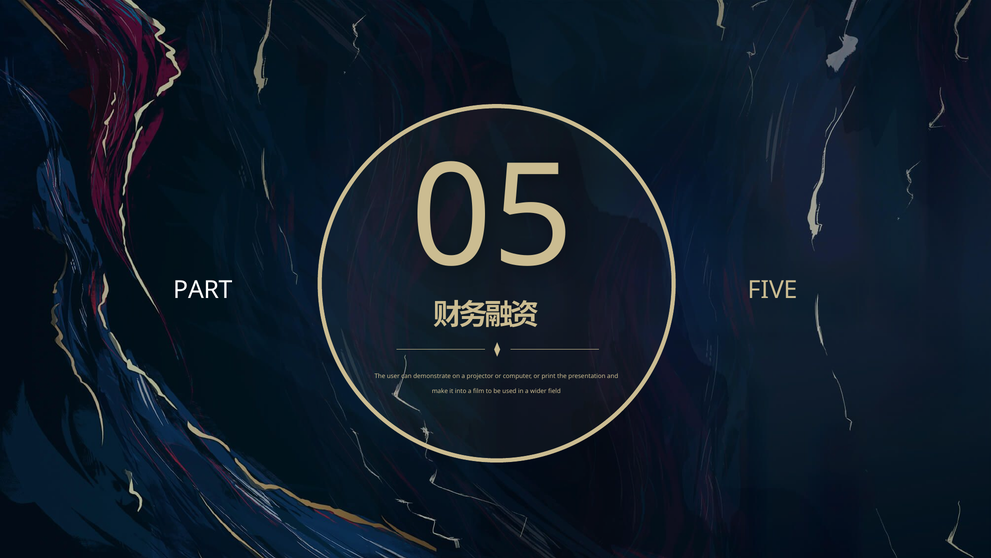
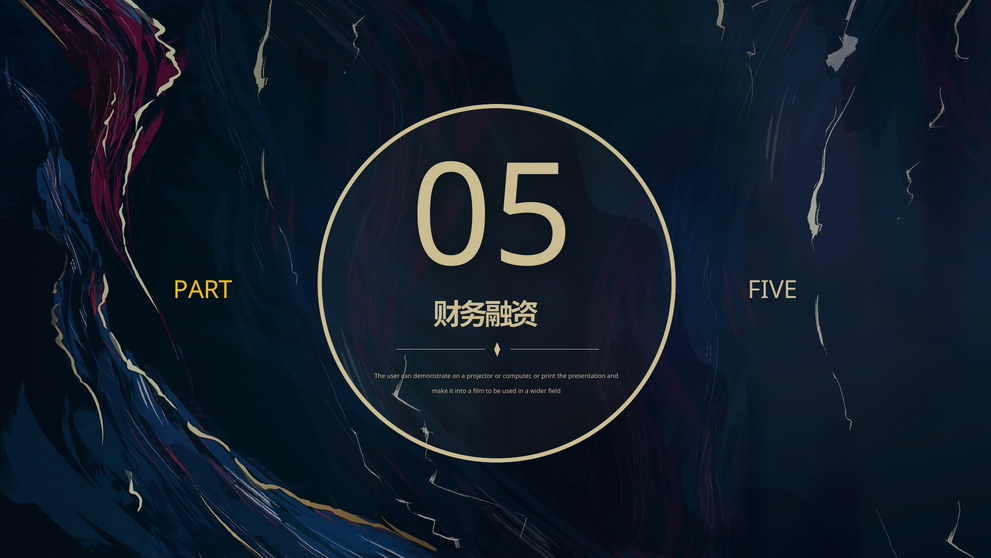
PART colour: white -> yellow
